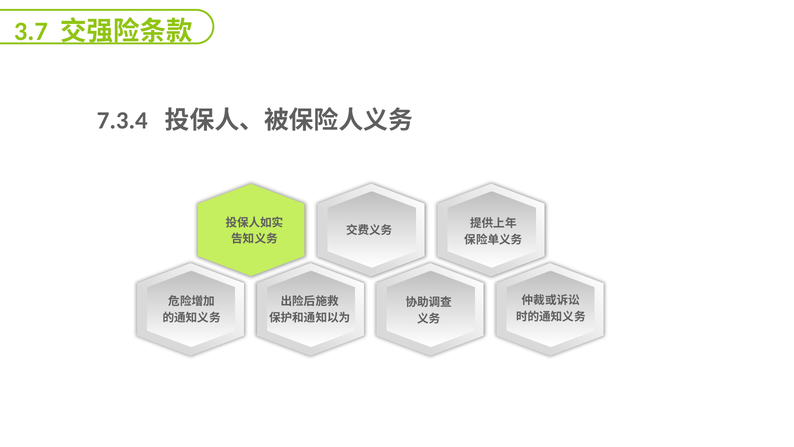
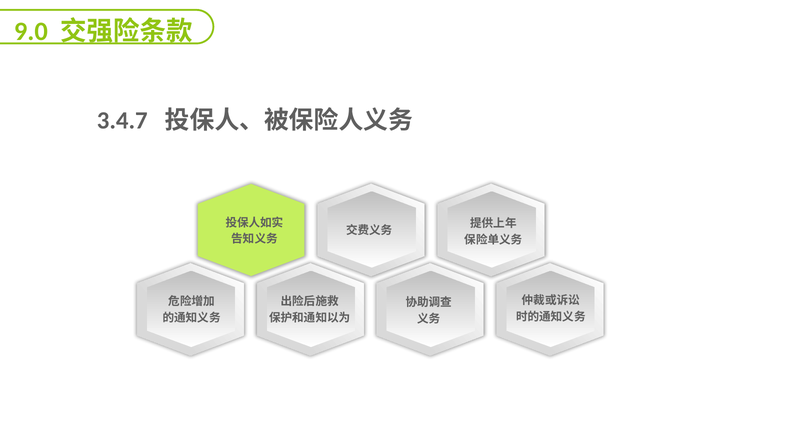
3.7: 3.7 -> 9.0
7.3.4: 7.3.4 -> 3.4.7
